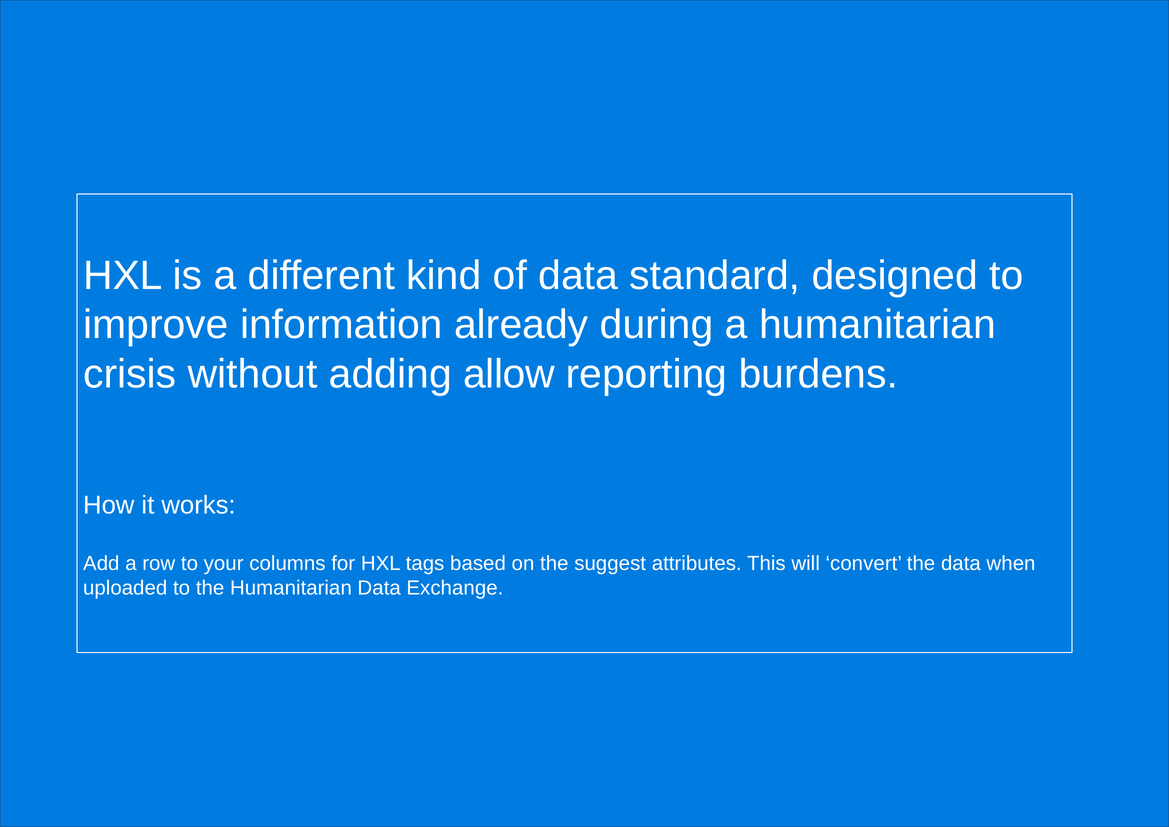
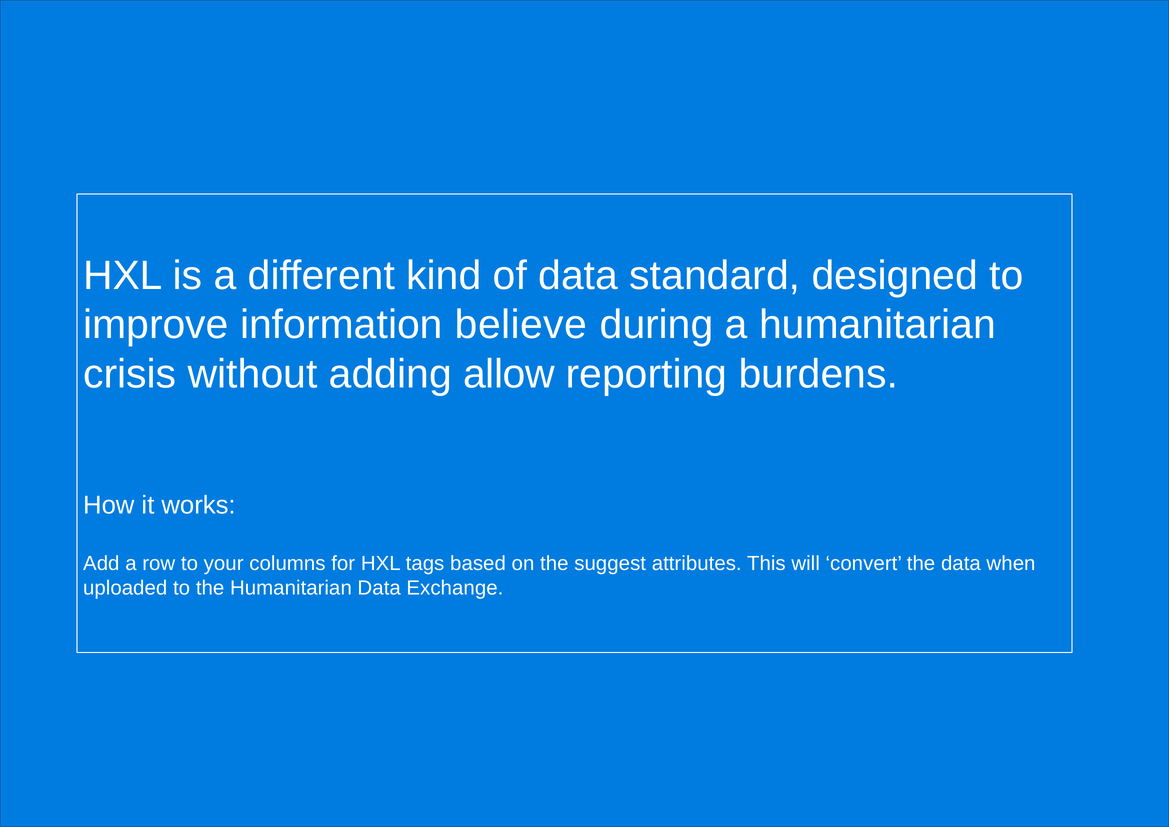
already: already -> believe
